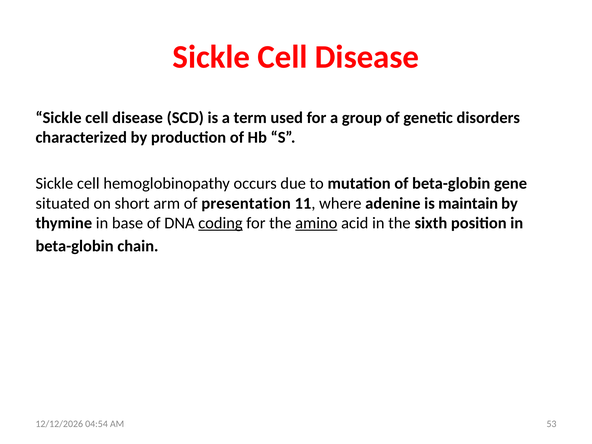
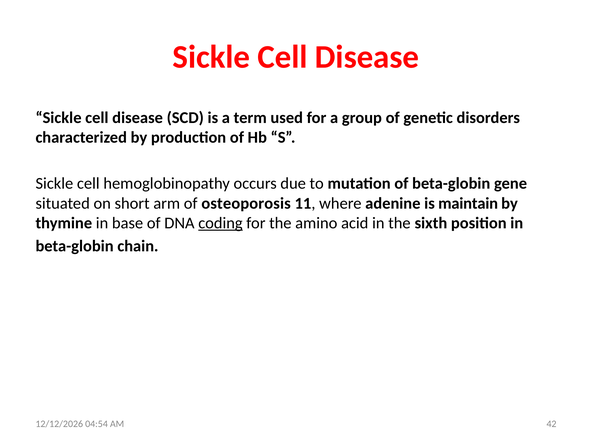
presentation: presentation -> osteoporosis
amino underline: present -> none
53: 53 -> 42
